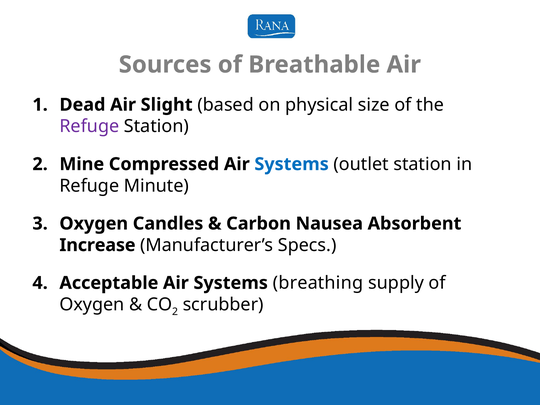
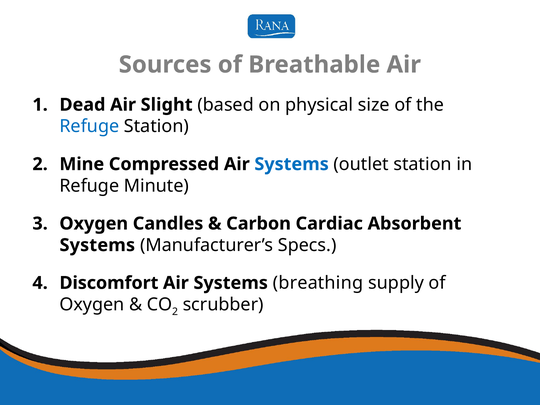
Refuge at (89, 126) colour: purple -> blue
Nausea: Nausea -> Cardiac
Increase at (97, 245): Increase -> Systems
Acceptable: Acceptable -> Discomfort
